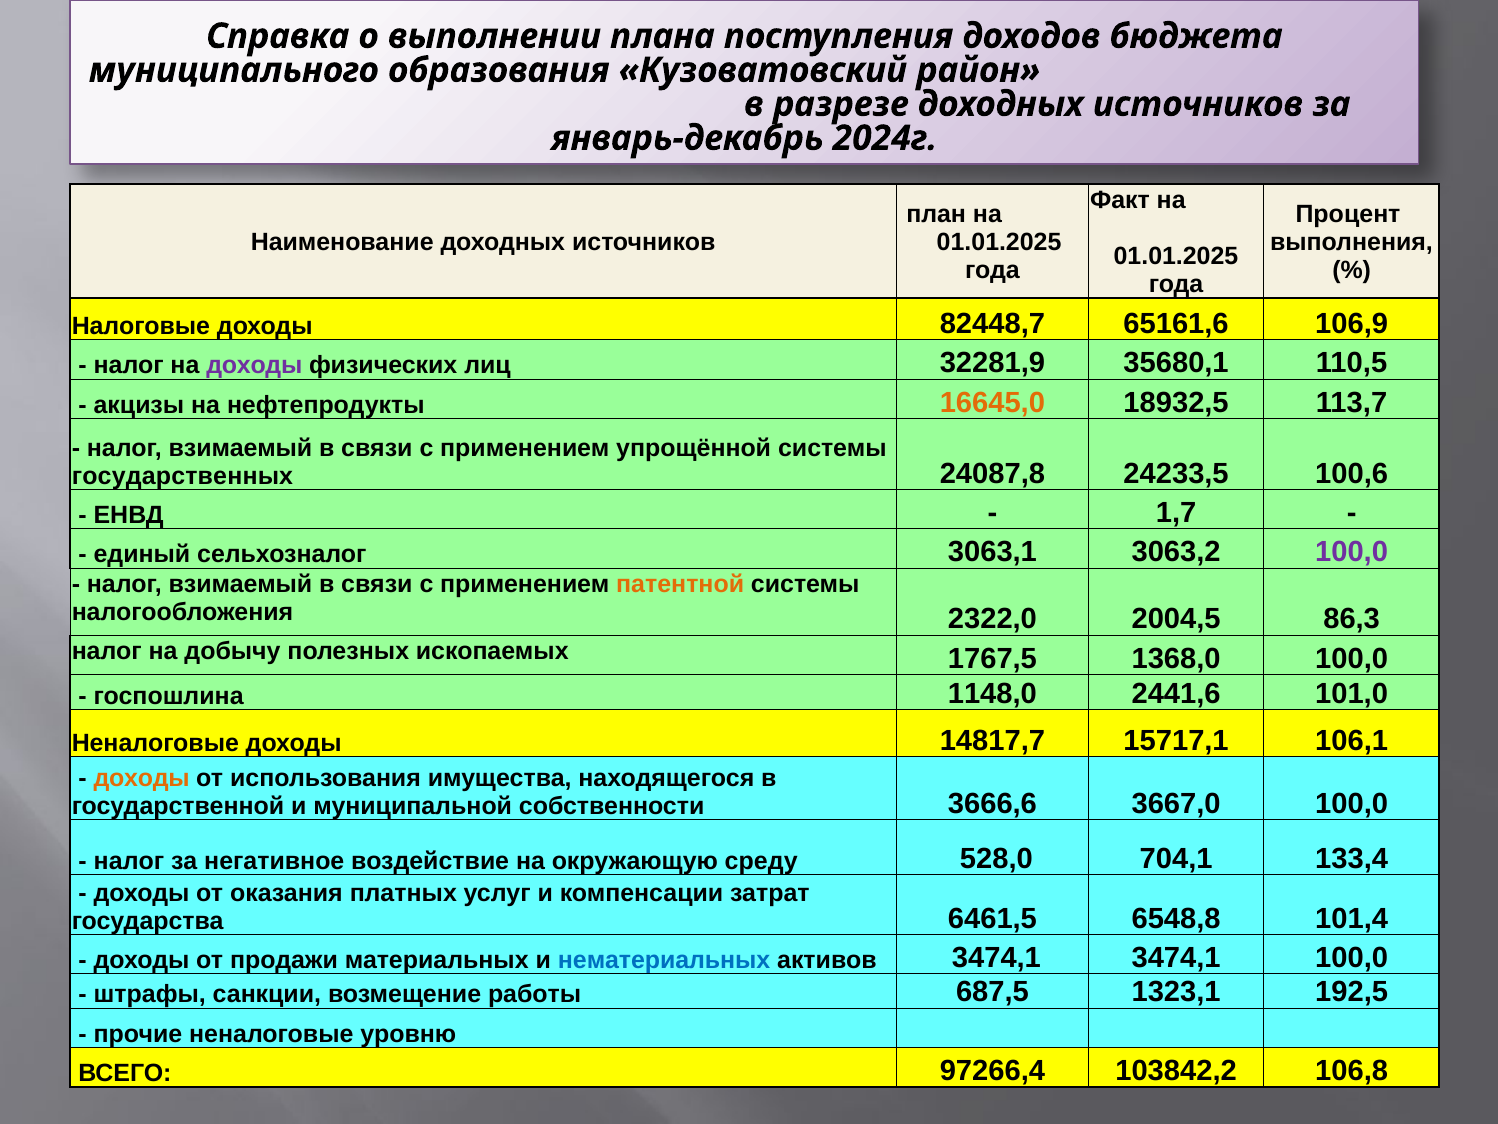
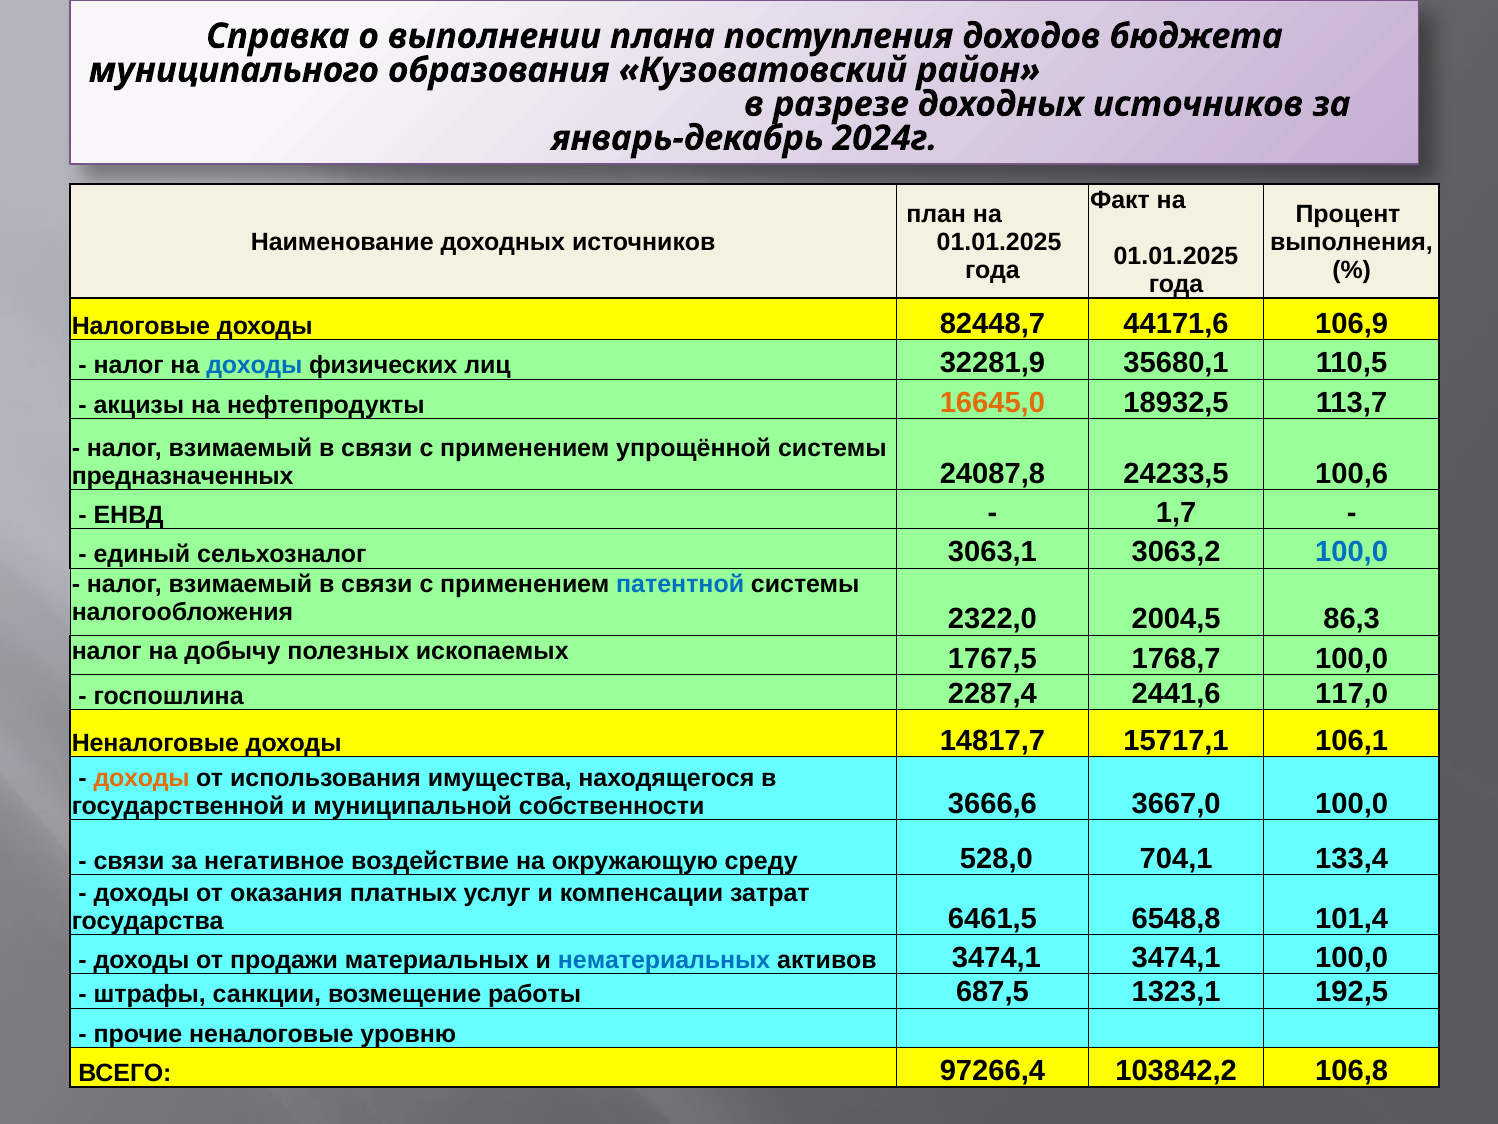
65161,6: 65161,6 -> 44171,6
доходы at (254, 365) colour: purple -> blue
государственных: государственных -> предназначенных
100,0 at (1352, 552) colour: purple -> blue
патентной colour: orange -> blue
1368,0: 1368,0 -> 1768,7
1148,0: 1148,0 -> 2287,4
101,0: 101,0 -> 117,0
налог at (129, 861): налог -> связи
